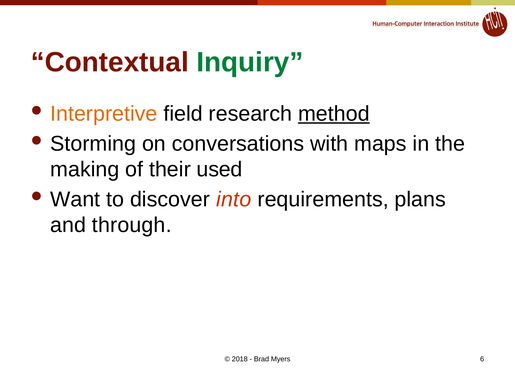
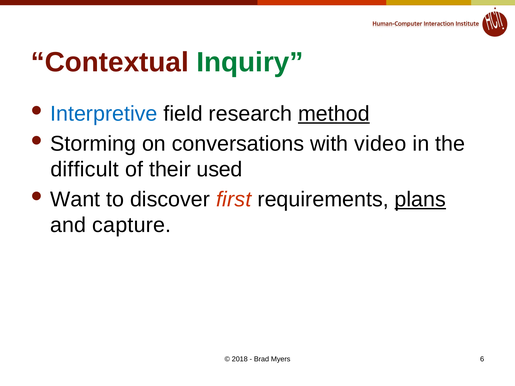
Interpretive colour: orange -> blue
maps: maps -> video
making: making -> difficult
into: into -> first
plans underline: none -> present
through: through -> capture
